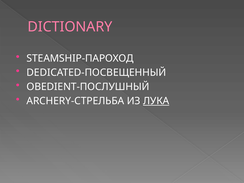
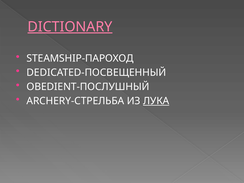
DICTIONARY underline: none -> present
